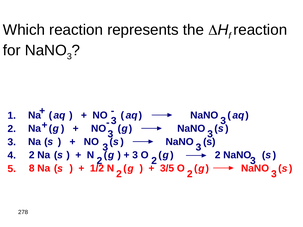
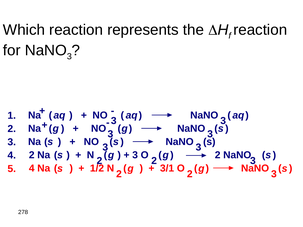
3/5: 3/5 -> 3/1
8 at (32, 169): 8 -> 4
